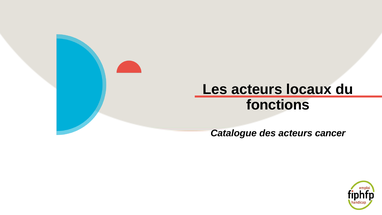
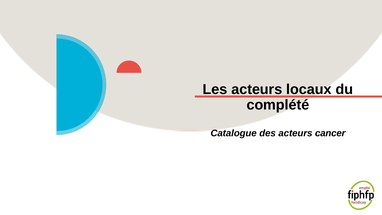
fonctions: fonctions -> complété
